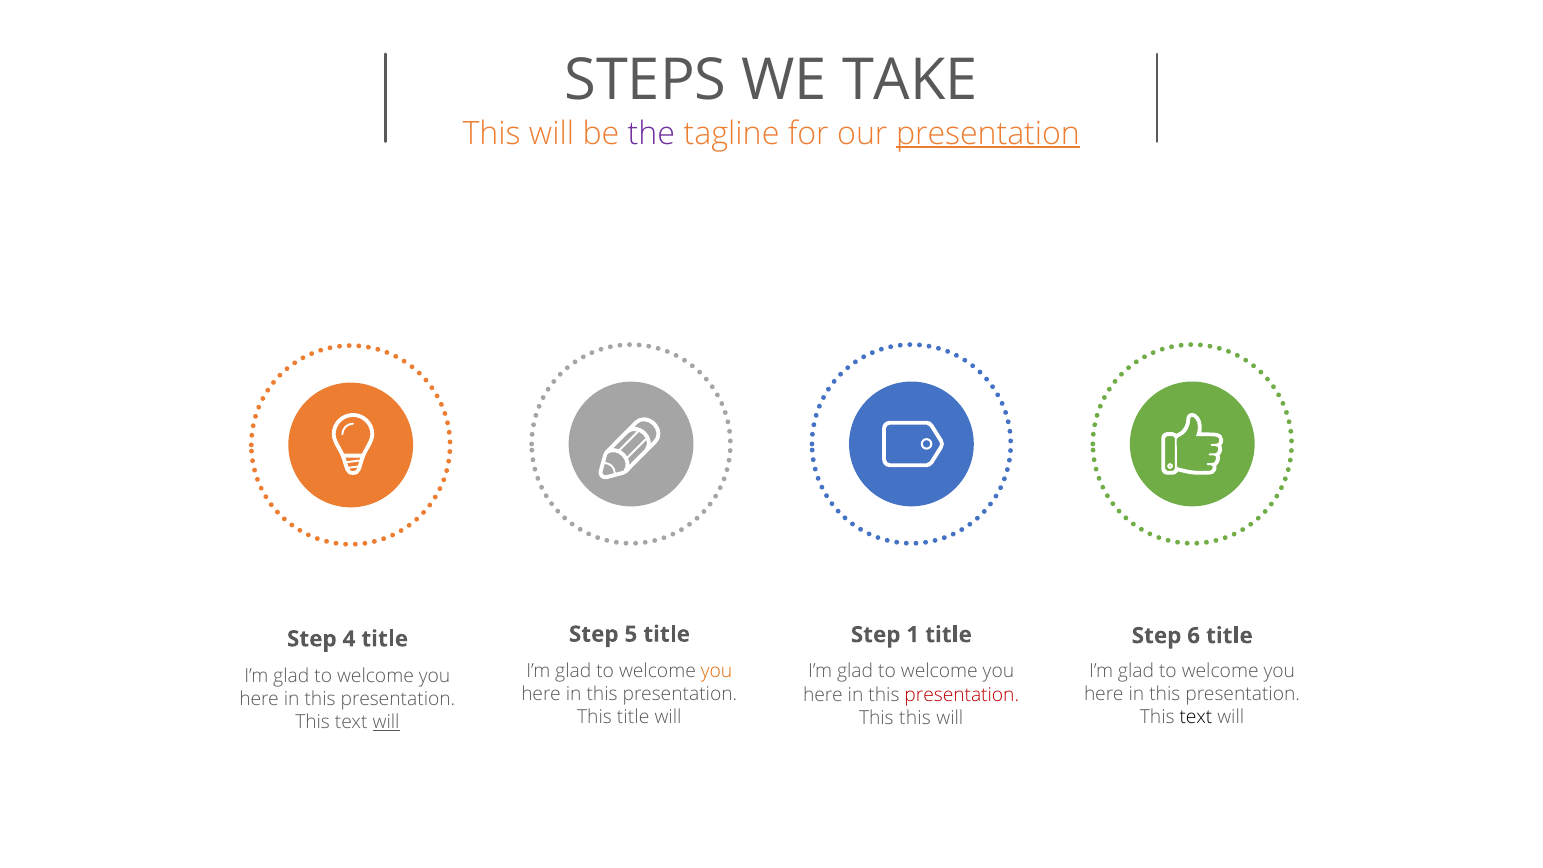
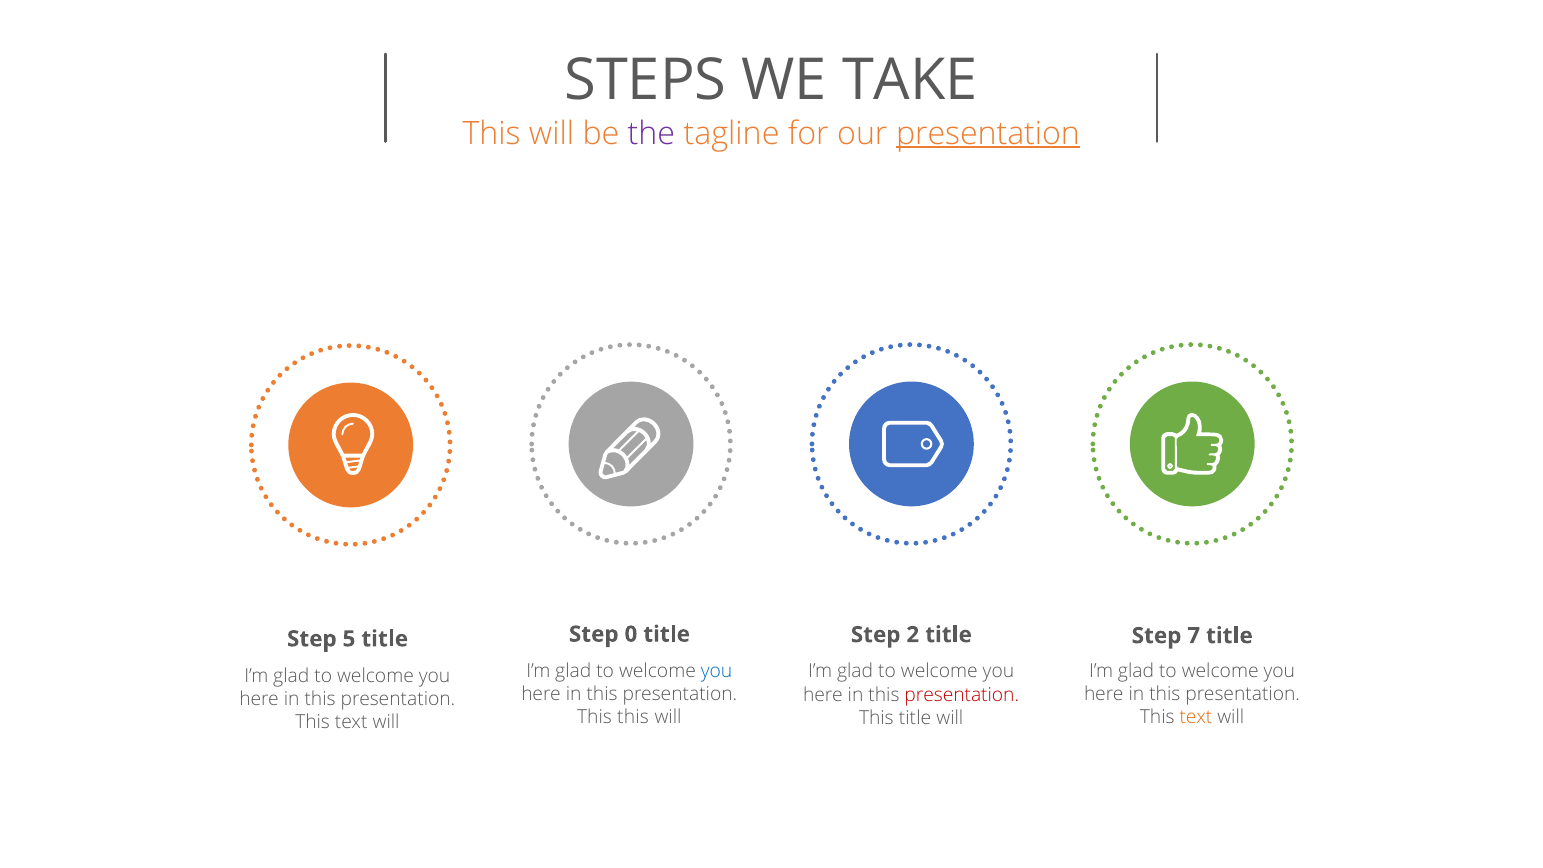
5: 5 -> 0
1: 1 -> 2
6: 6 -> 7
4: 4 -> 5
you at (717, 671) colour: orange -> blue
This title: title -> this
text at (1196, 717) colour: black -> orange
This this: this -> title
will at (386, 722) underline: present -> none
